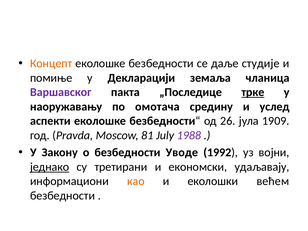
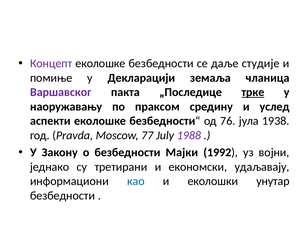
Концепт colour: orange -> purple
омотача: омотача -> праксом
26: 26 -> 76
1909: 1909 -> 1938
81: 81 -> 77
Уводе: Уводе -> Мајки
једнако underline: present -> none
као colour: orange -> blue
већeм: већeм -> унутар
